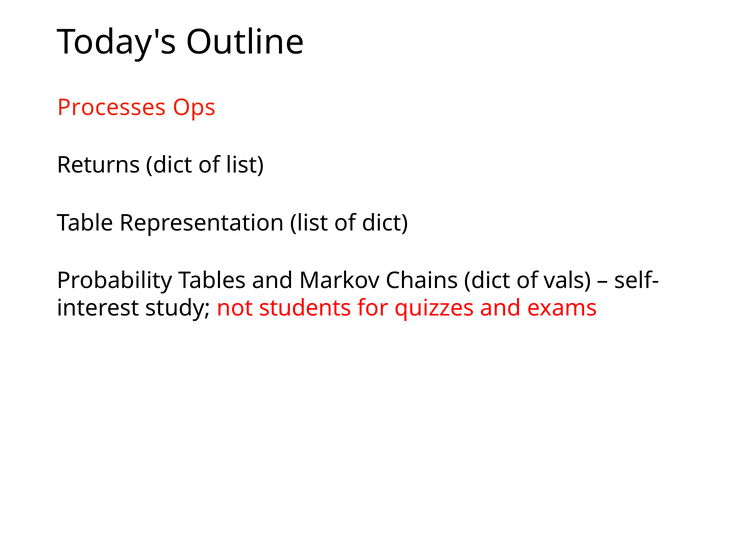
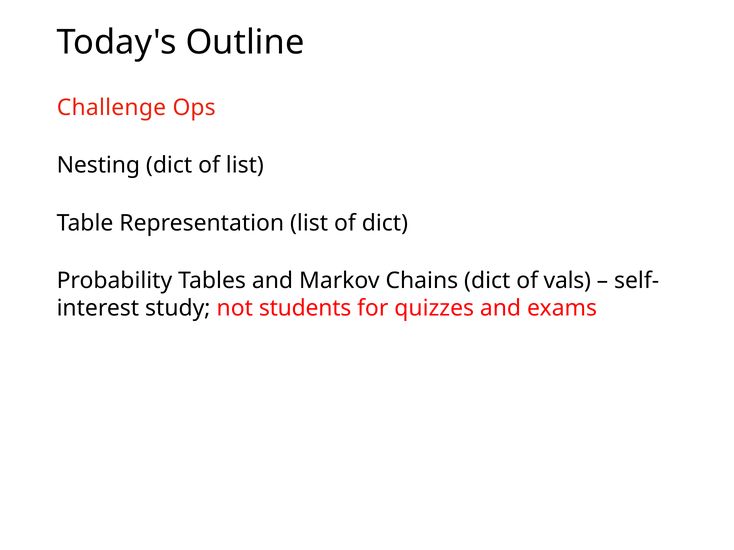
Processes: Processes -> Challenge
Returns: Returns -> Nesting
